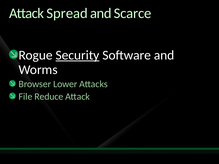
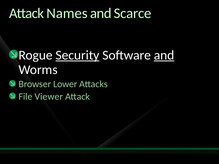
Spread: Spread -> Names
and at (164, 55) underline: none -> present
Reduce: Reduce -> Viewer
